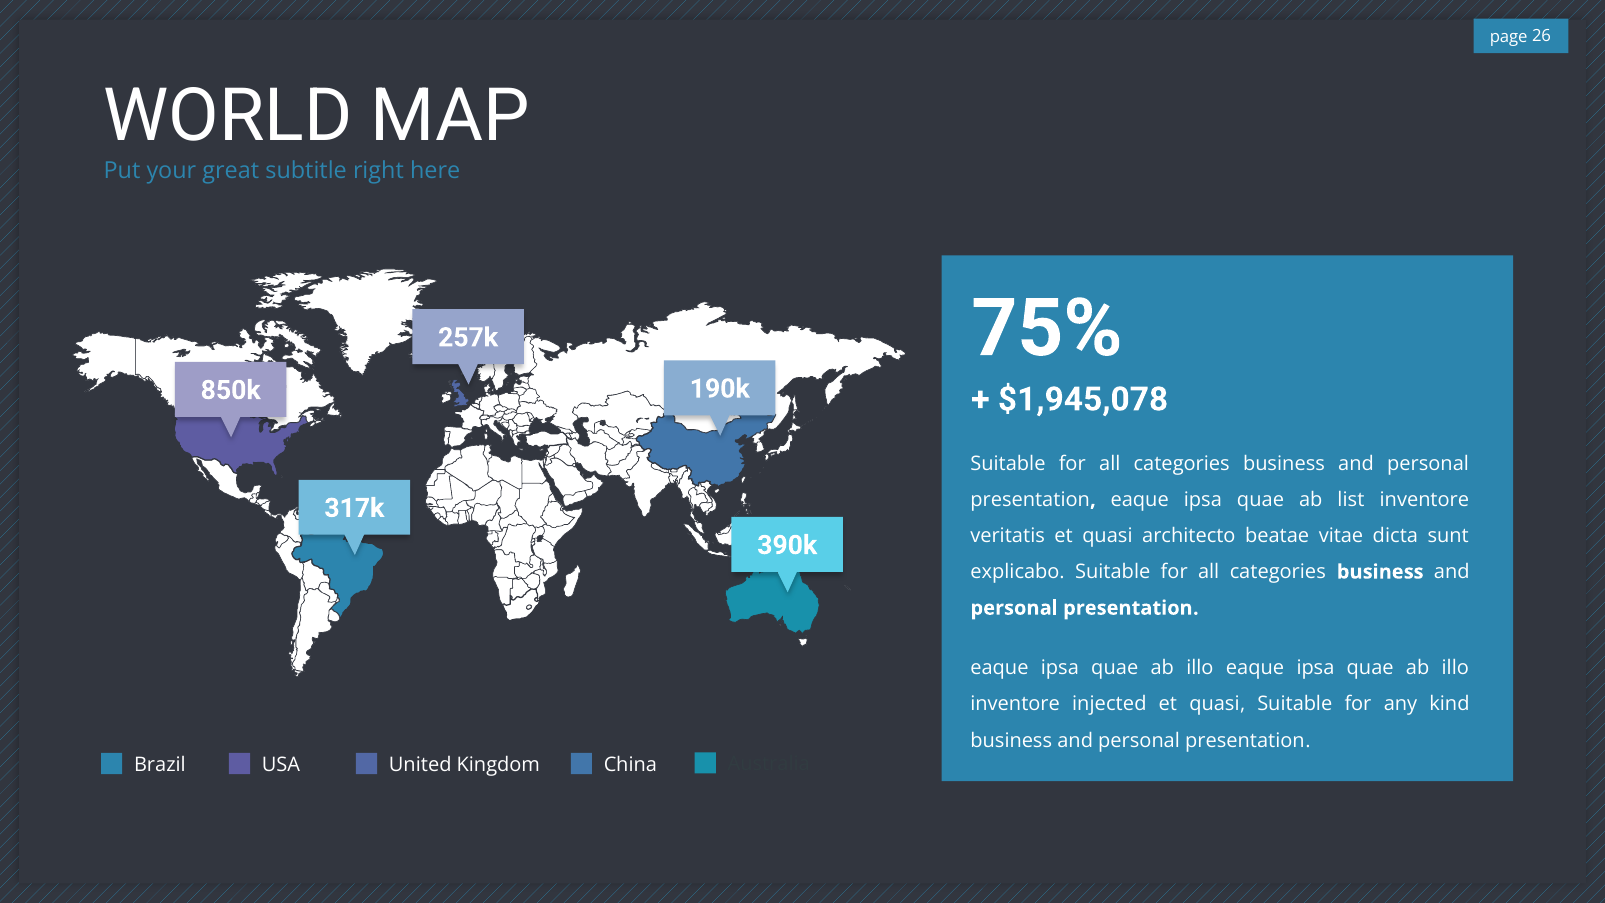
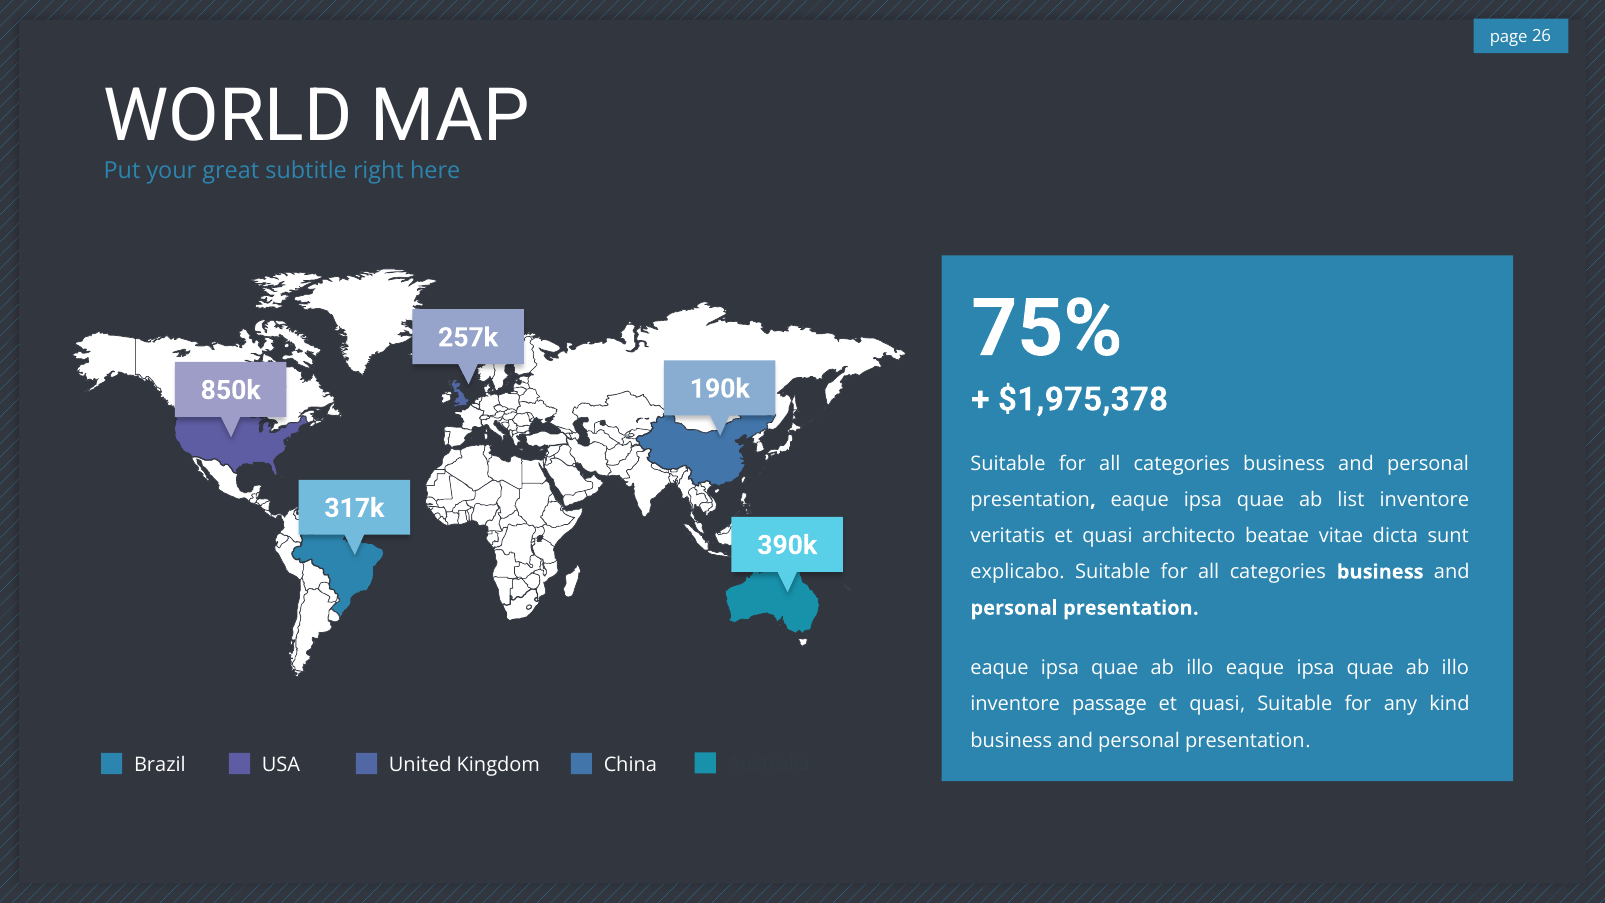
$1,945,078: $1,945,078 -> $1,975,378
injected: injected -> passage
